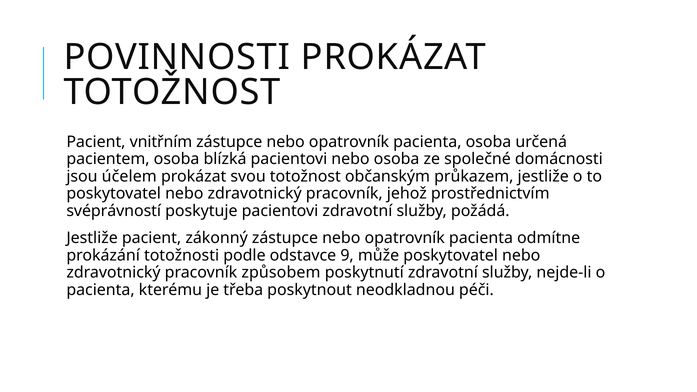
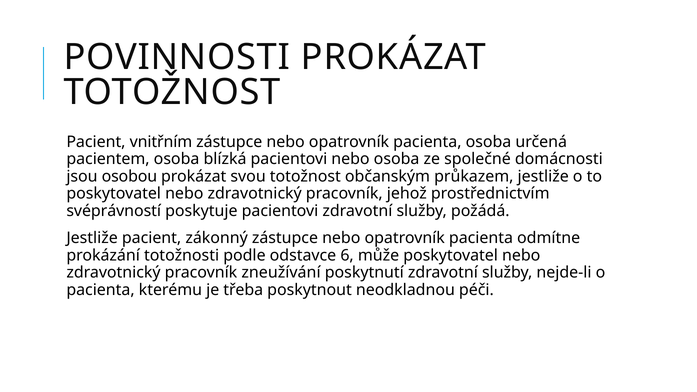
účelem: účelem -> osobou
9: 9 -> 6
způsobem: způsobem -> zneužívání
